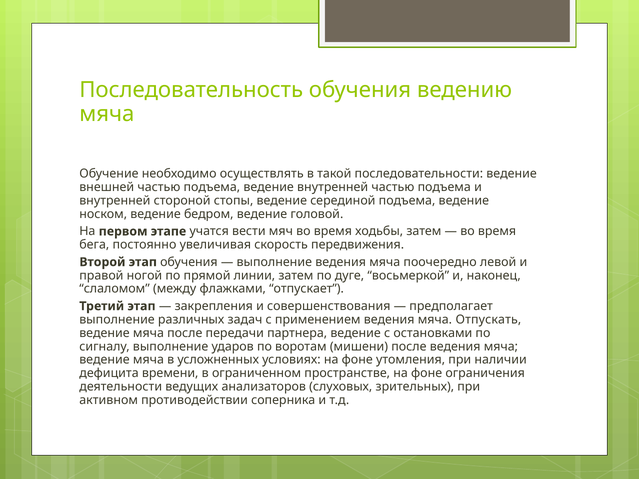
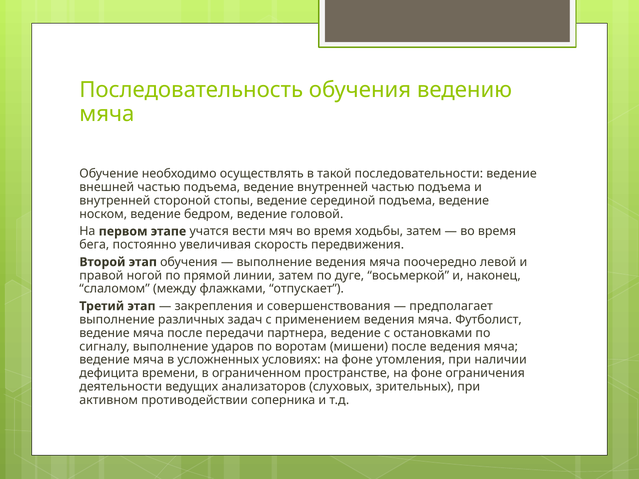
Отпускать: Отпускать -> Футболист
